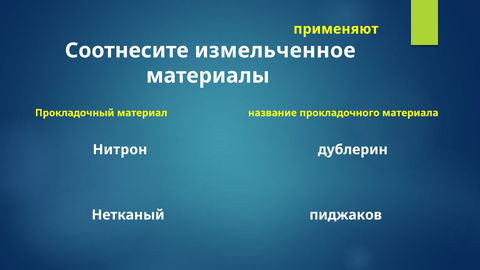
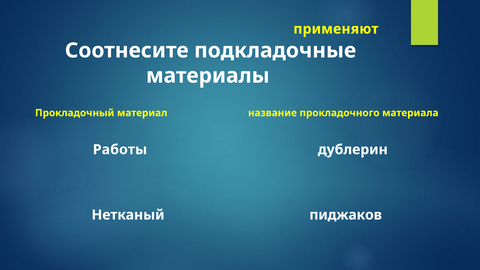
измельченное: измельченное -> подкладочные
Нитрон: Нитрон -> Работы
